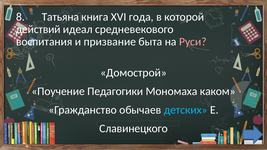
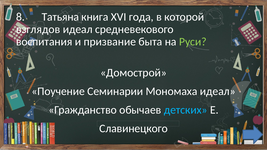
действий: действий -> взглядов
Руси colour: pink -> light green
Педагогики: Педагогики -> Семинарии
Мономаха каком: каком -> идеал
